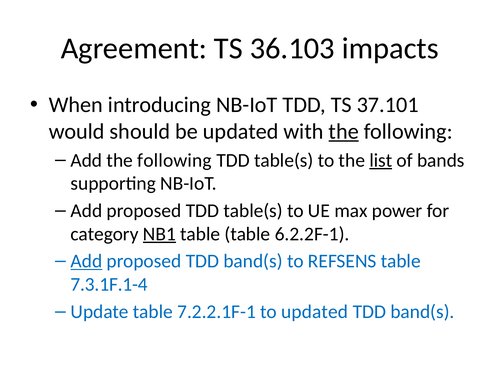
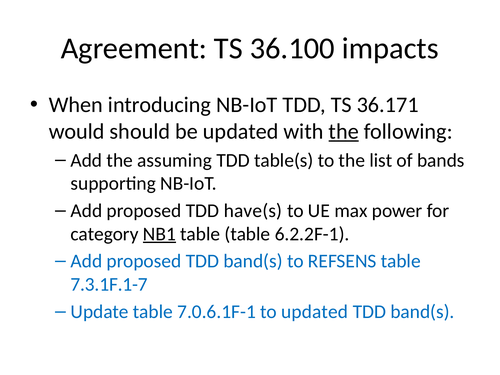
36.103: 36.103 -> 36.100
37.101: 37.101 -> 36.171
Add the following: following -> assuming
list underline: present -> none
proposed TDD table(s: table(s -> have(s
Add at (86, 261) underline: present -> none
7.3.1F.1-4: 7.3.1F.1-4 -> 7.3.1F.1-7
7.2.2.1F-1: 7.2.2.1F-1 -> 7.0.6.1F-1
